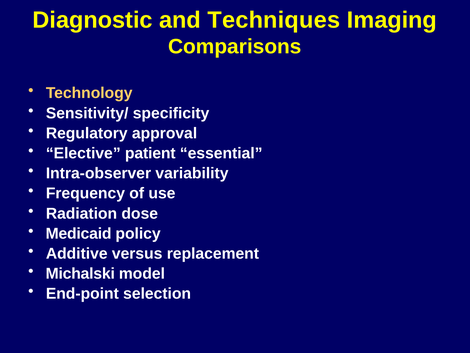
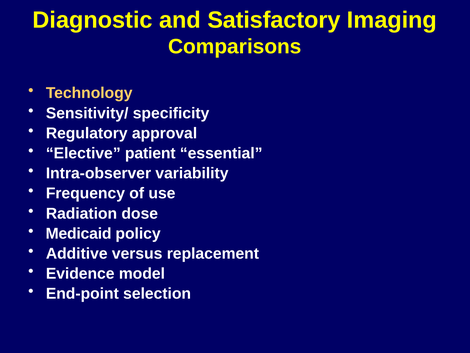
Techniques: Techniques -> Satisfactory
Michalski: Michalski -> Evidence
